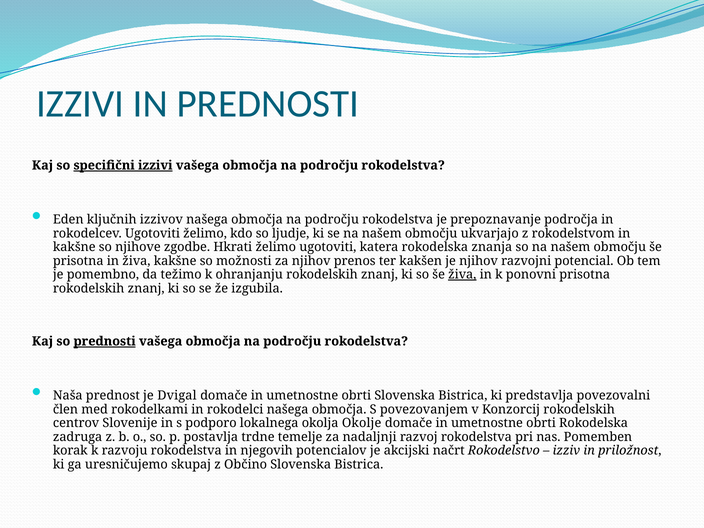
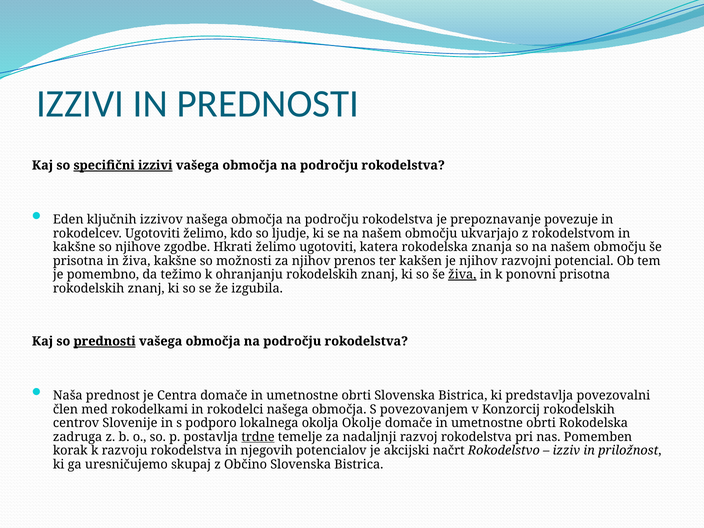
področja: področja -> povezuje
Dvigal: Dvigal -> Centra
trdne underline: none -> present
